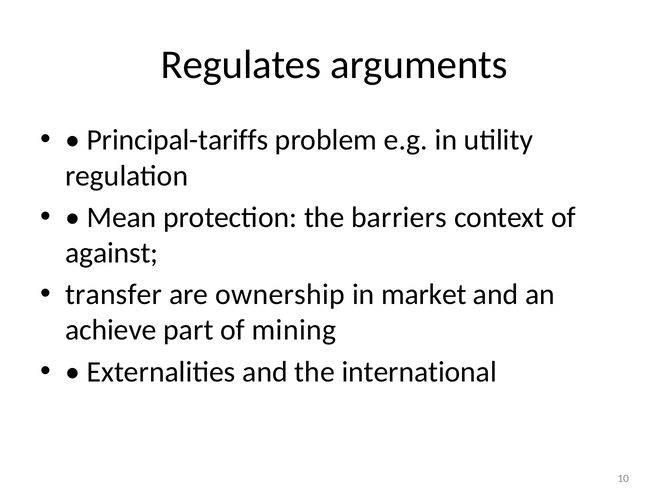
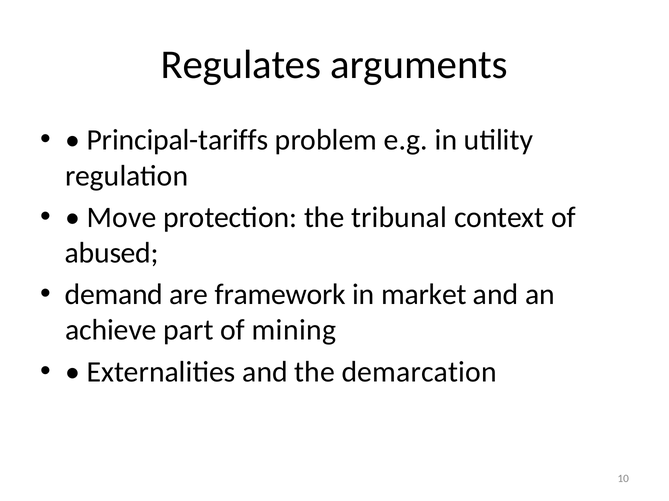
Mean: Mean -> Move
barriers: barriers -> tribunal
against: against -> abused
transfer: transfer -> demand
ownership: ownership -> framework
international: international -> demarcation
